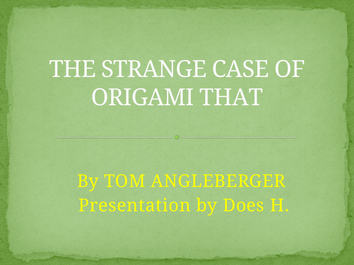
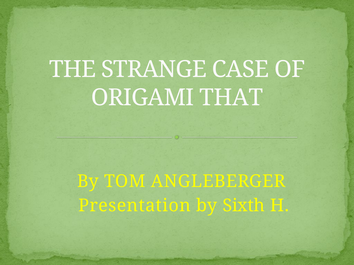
Does: Does -> Sixth
